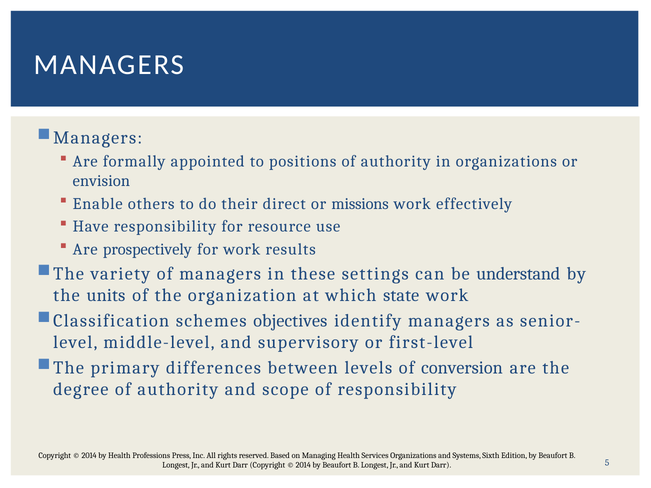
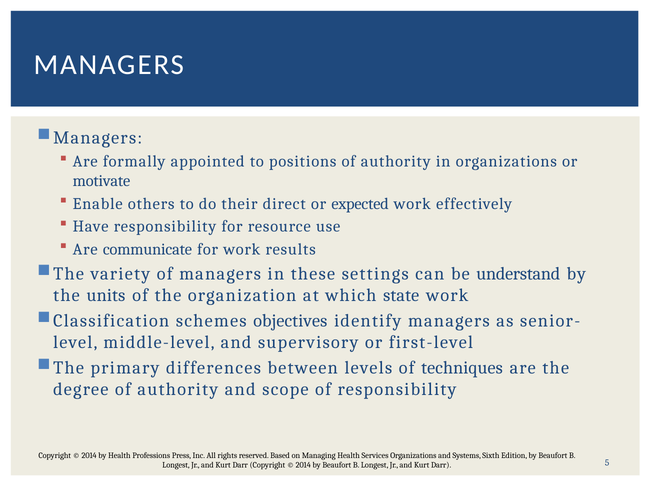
envision: envision -> motivate
missions: missions -> expected
prospectively: prospectively -> communicate
conversion: conversion -> techniques
